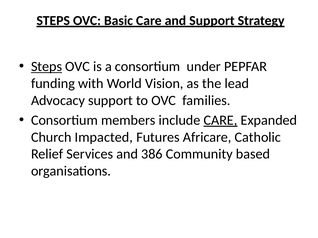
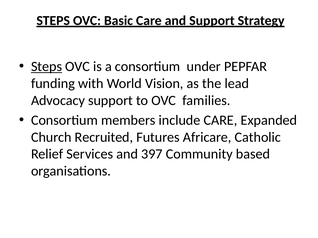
CARE at (220, 120) underline: present -> none
Impacted: Impacted -> Recruited
386: 386 -> 397
